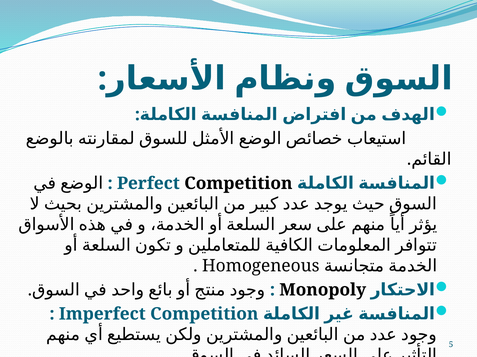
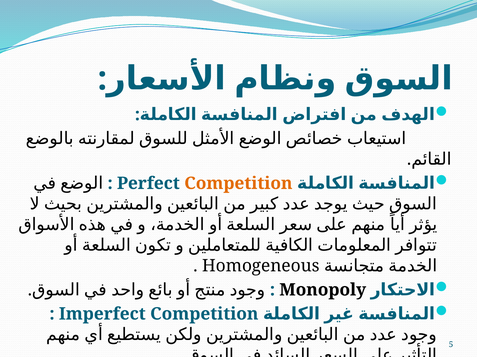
Competition at (238, 184) colour: black -> orange
